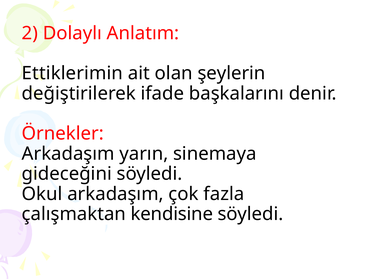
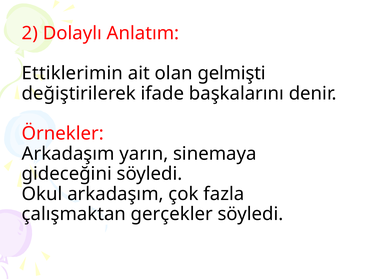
şeylerin: şeylerin -> gelmişti
kendisine: kendisine -> gerçekler
